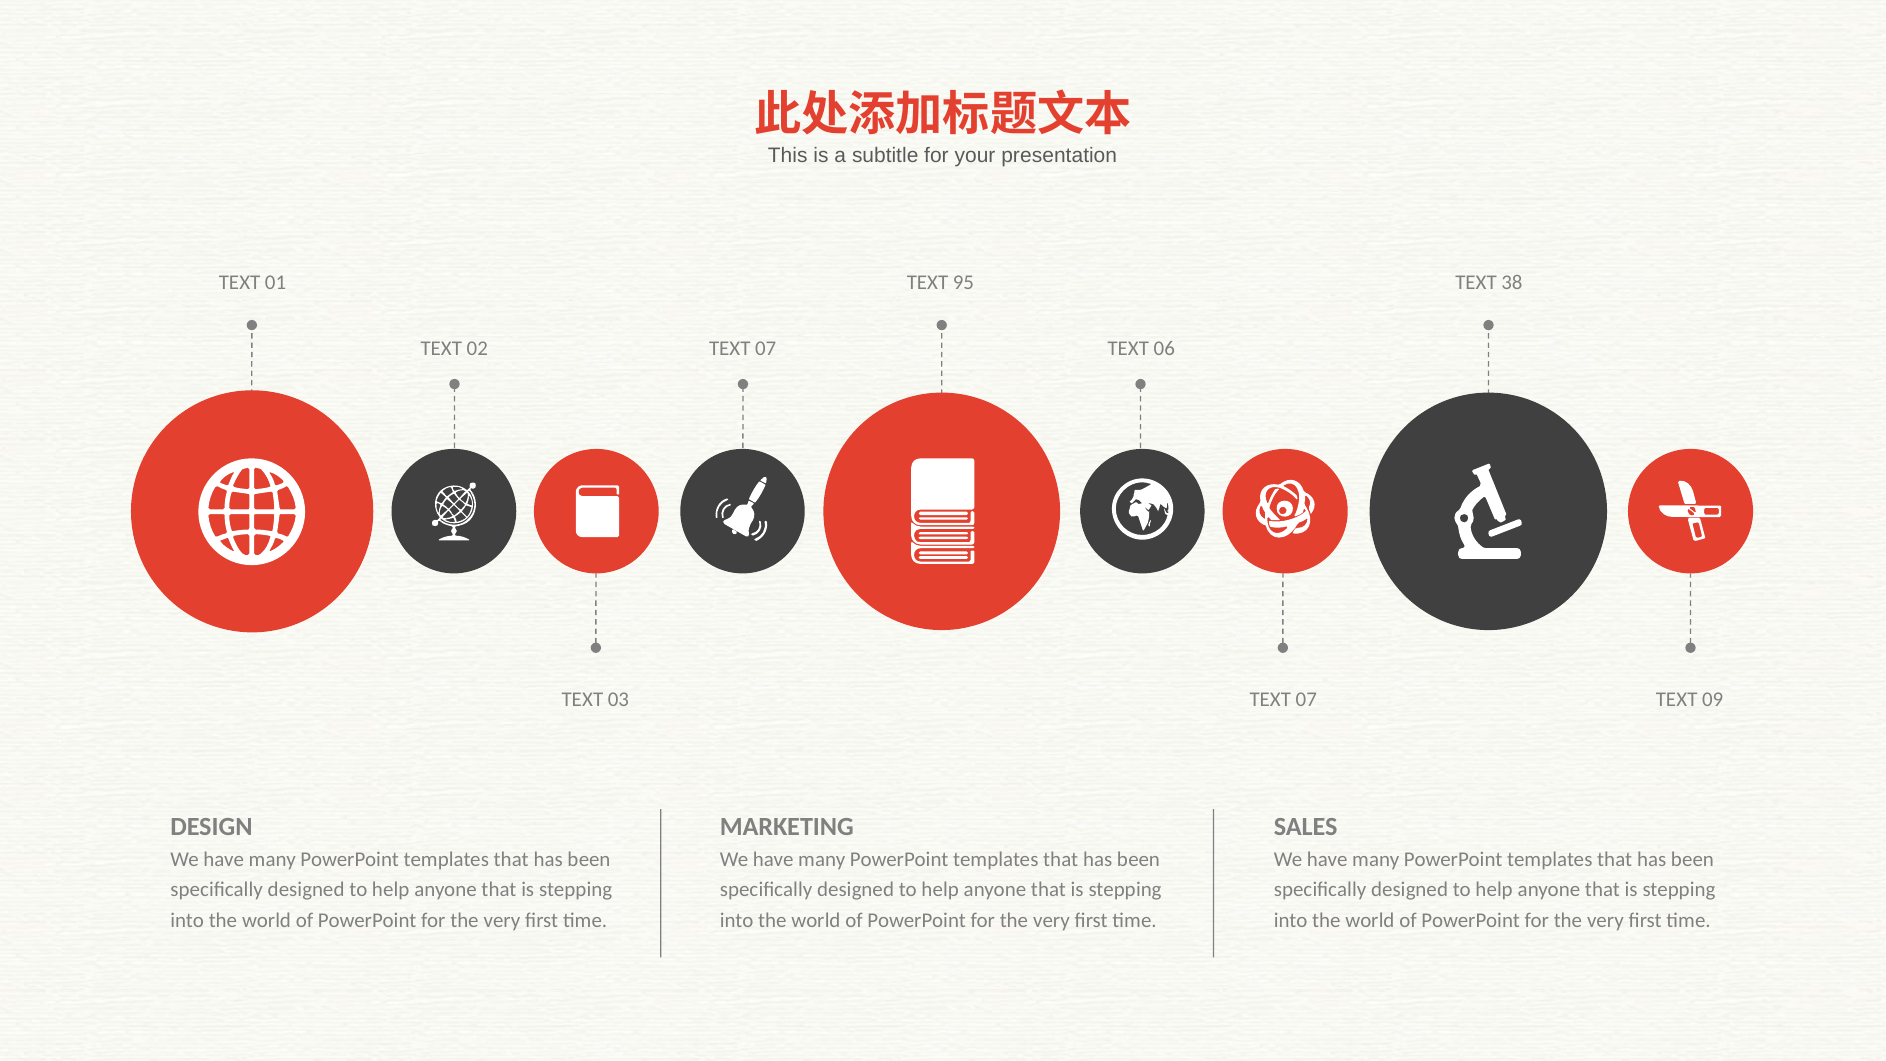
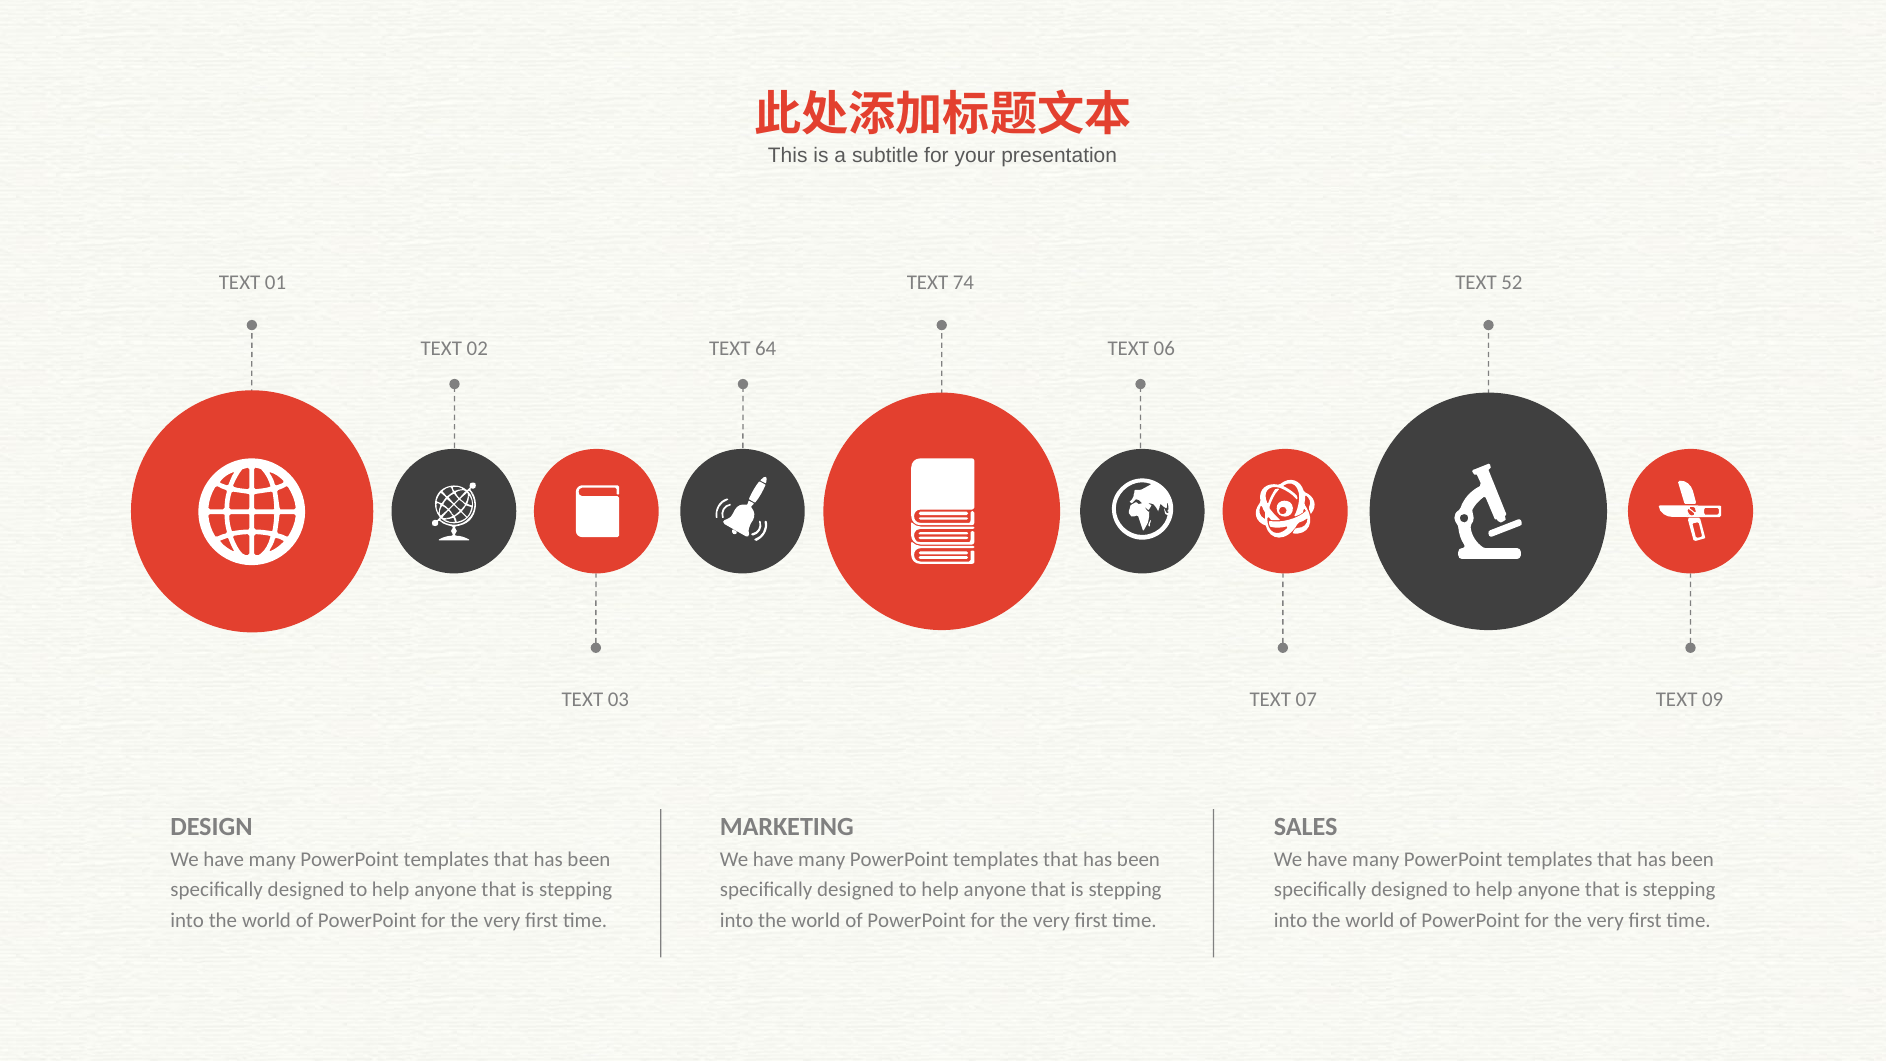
95: 95 -> 74
38: 38 -> 52
02 TEXT 07: 07 -> 64
